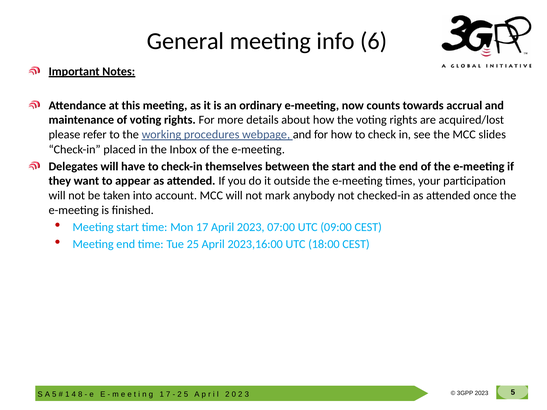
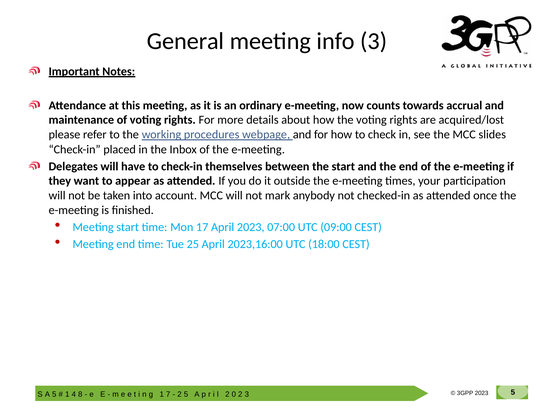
info 6: 6 -> 3
